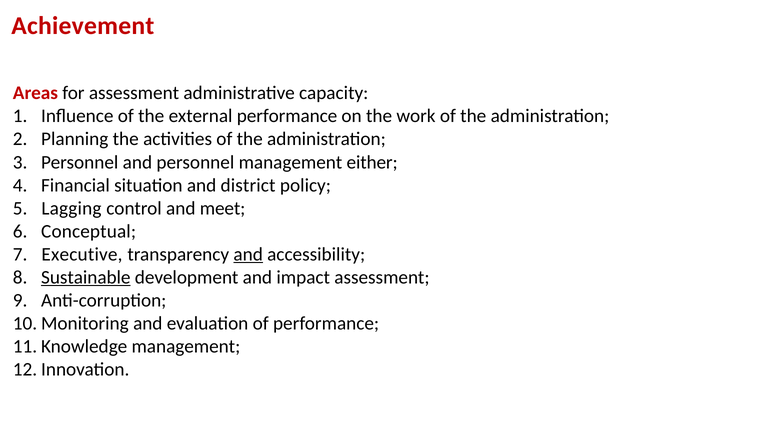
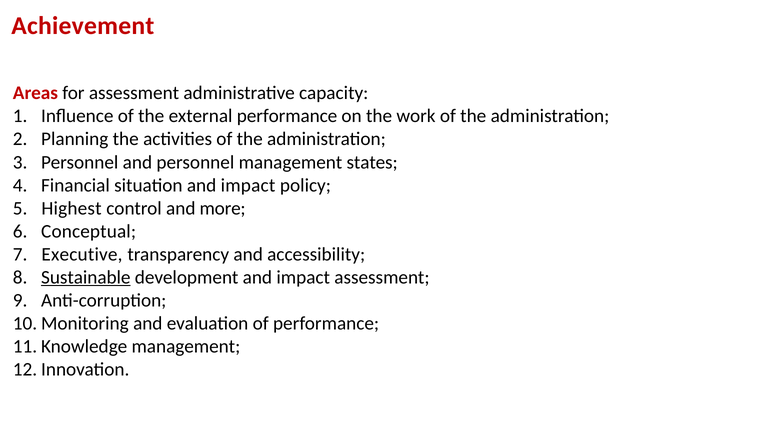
either: either -> states
situation and district: district -> impact
Lagging: Lagging -> Highest
meet: meet -> more
and at (248, 255) underline: present -> none
